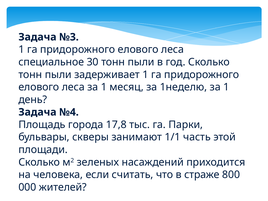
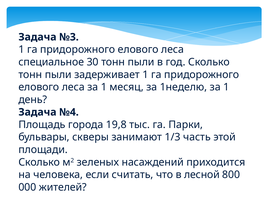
17,8: 17,8 -> 19,8
1/1: 1/1 -> 1/3
страже: страже -> лесной
